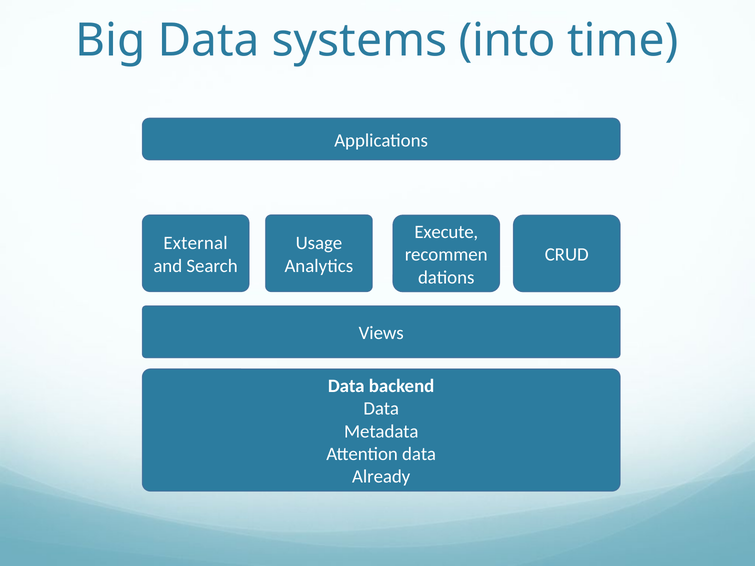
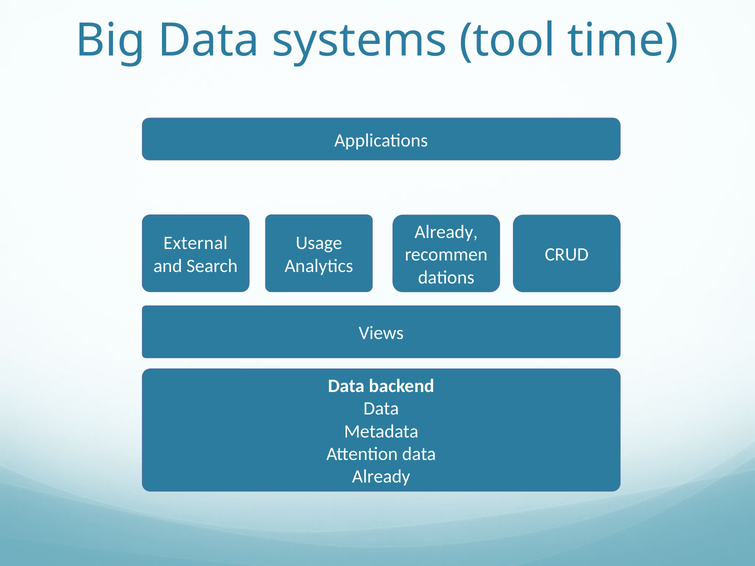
into: into -> tool
Execute at (446, 232): Execute -> Already
